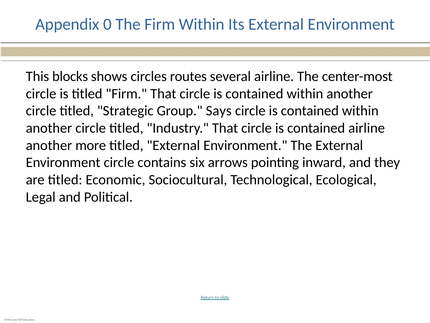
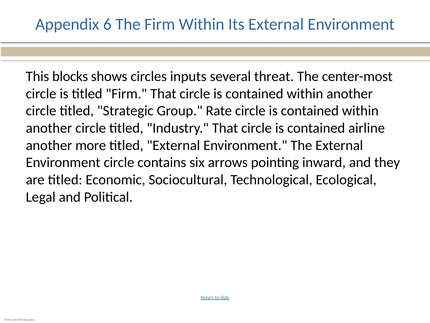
0: 0 -> 6
routes: routes -> inputs
several airline: airline -> threat
Says: Says -> Rate
